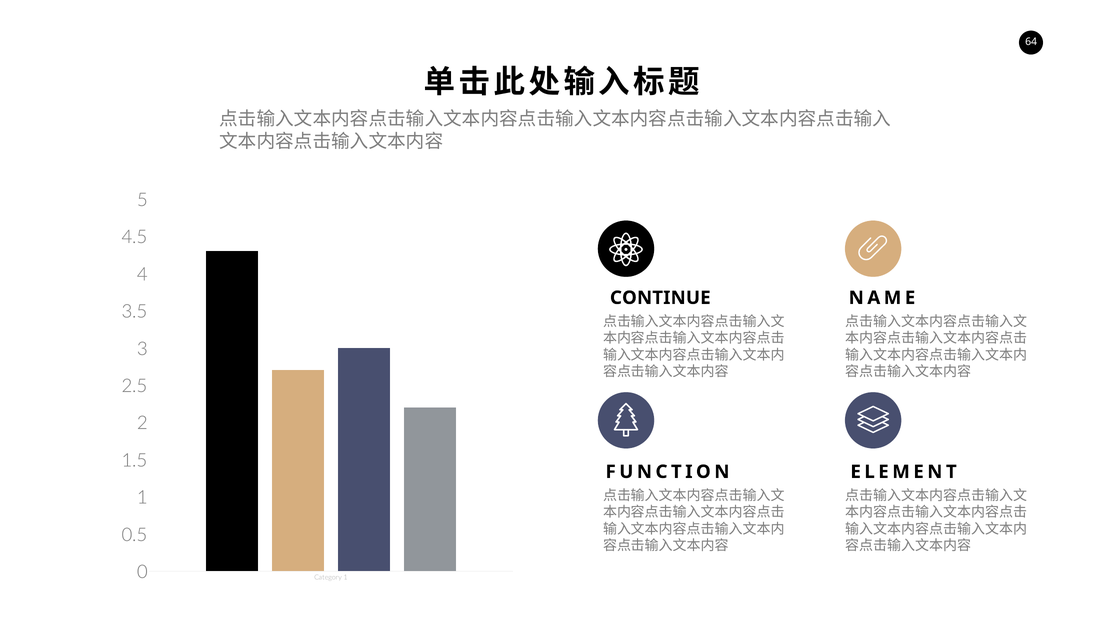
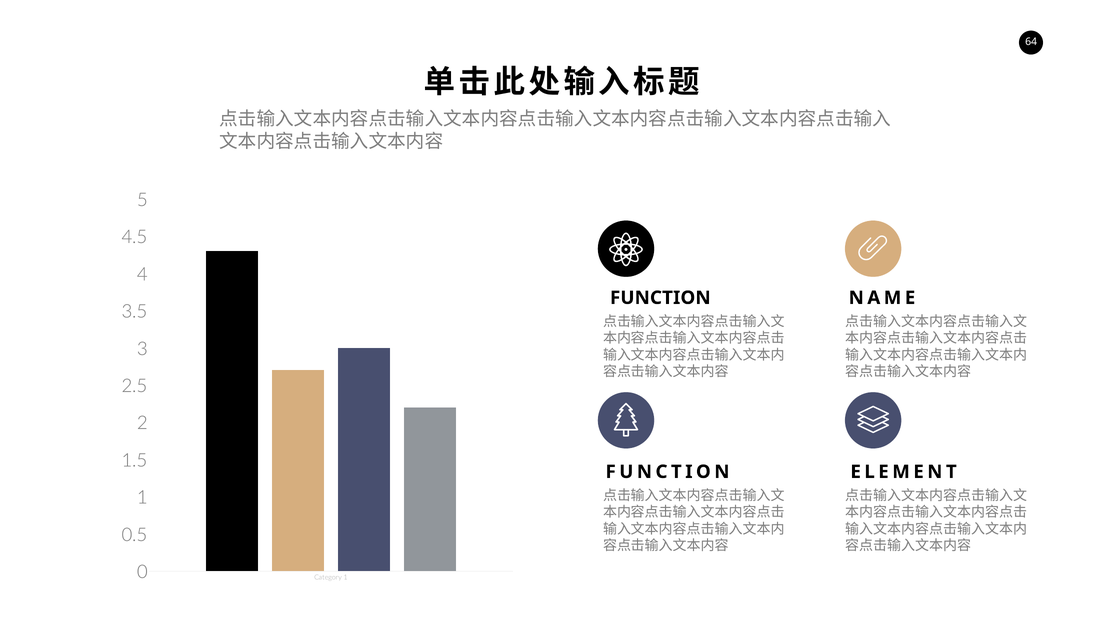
CONTINUE at (660, 298): CONTINUE -> FUNCTION
